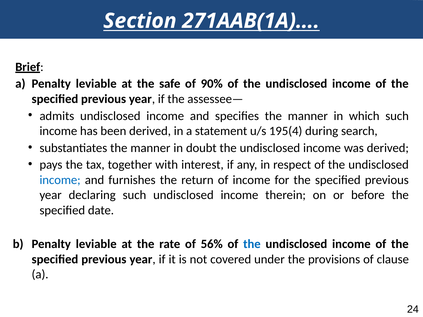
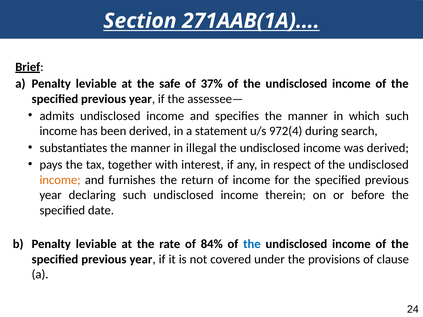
90%: 90% -> 37%
195(4: 195(4 -> 972(4
doubt: doubt -> illegal
income at (60, 180) colour: blue -> orange
56%: 56% -> 84%
